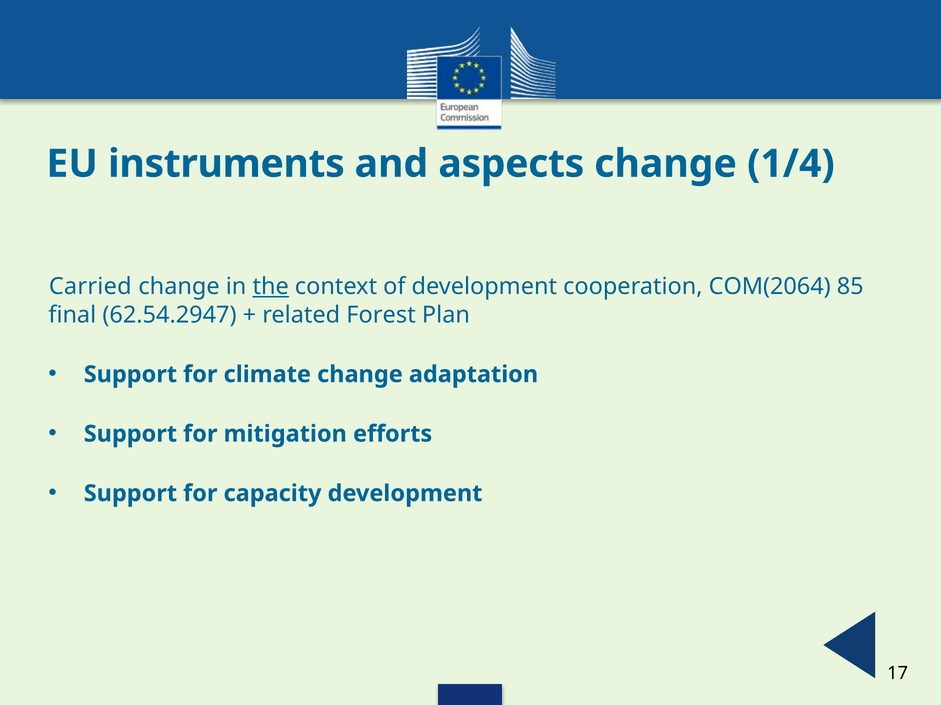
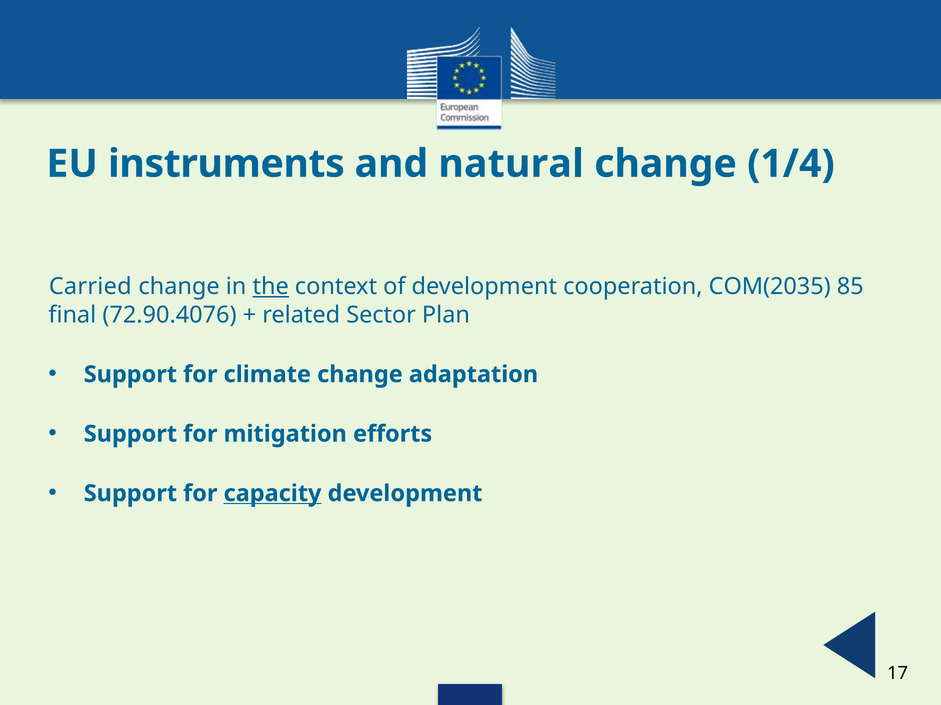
aspects: aspects -> natural
COM(2064: COM(2064 -> COM(2035
62.54.2947: 62.54.2947 -> 72.90.4076
Forest: Forest -> Sector
capacity underline: none -> present
